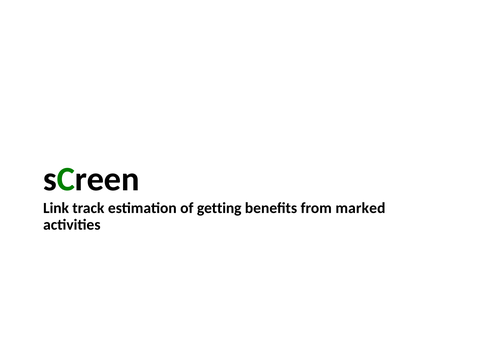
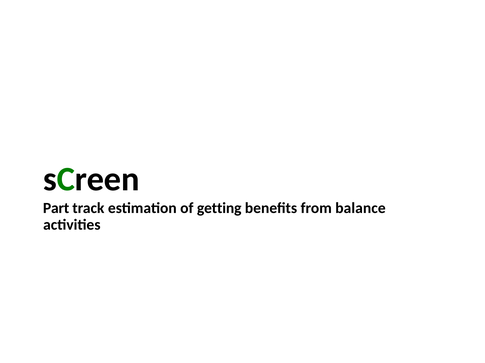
Link: Link -> Part
marked: marked -> balance
